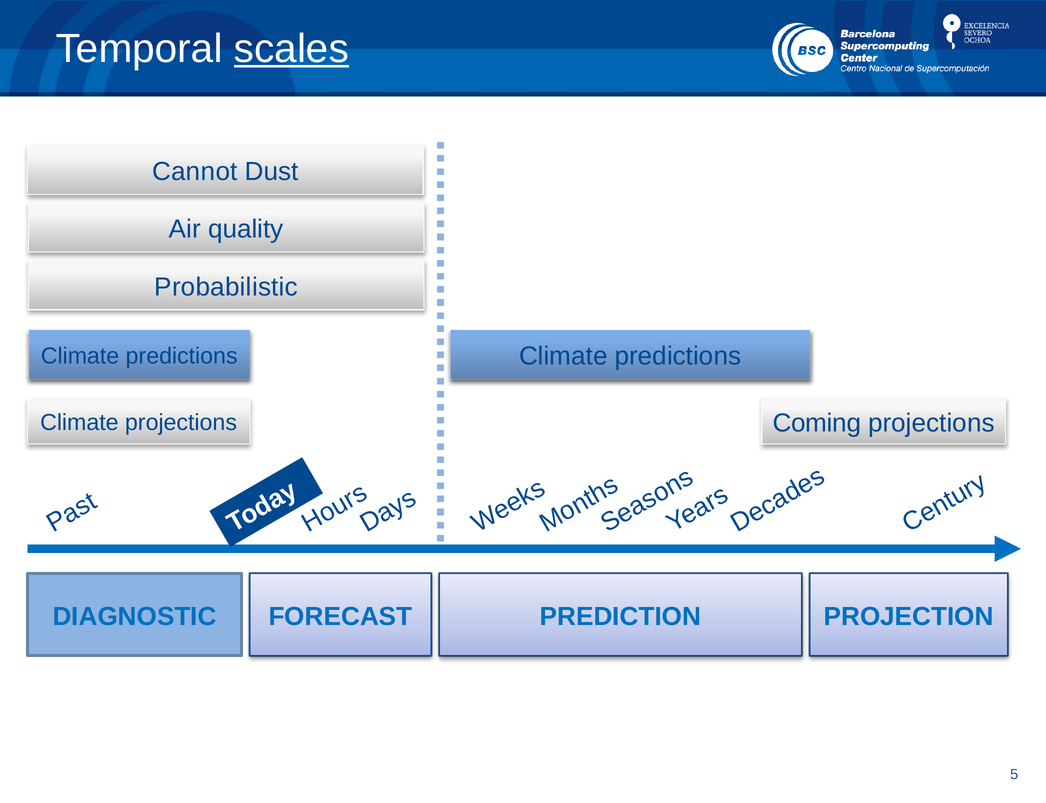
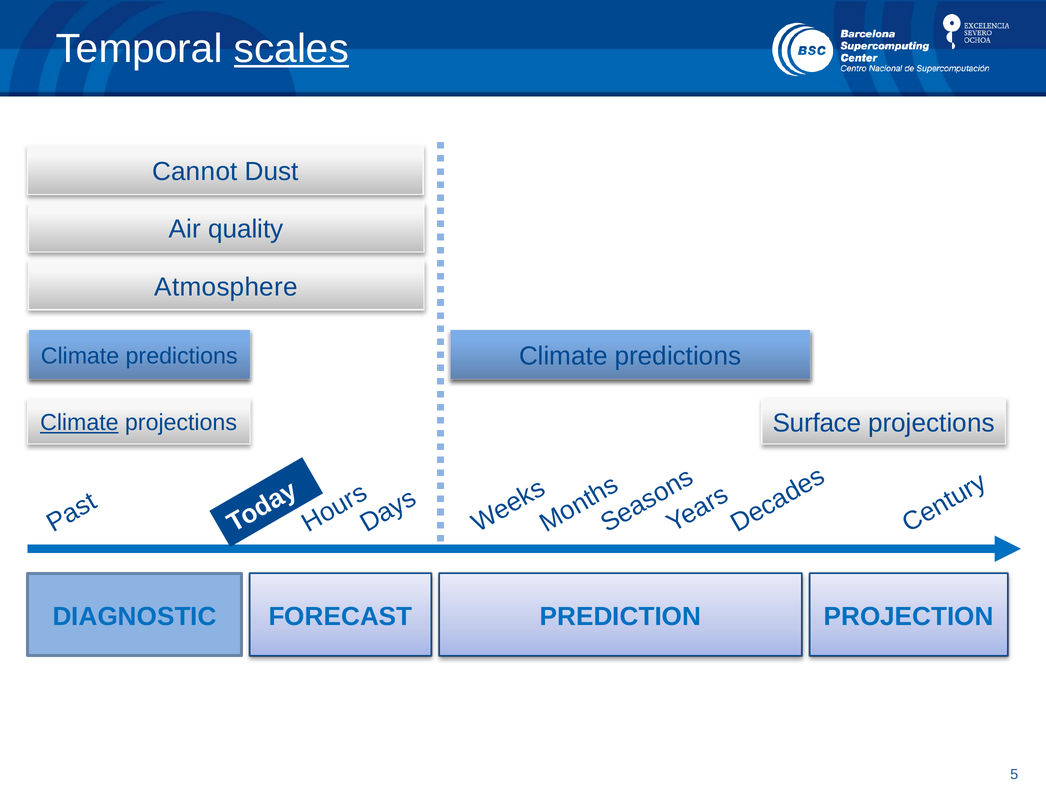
Probabilistic: Probabilistic -> Atmosphere
Coming: Coming -> Surface
Climate at (79, 423) underline: none -> present
